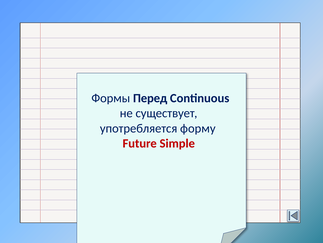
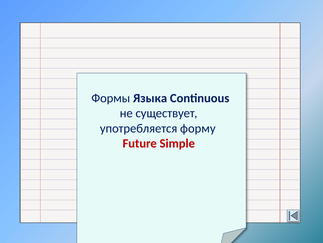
Перед: Перед -> Языка
